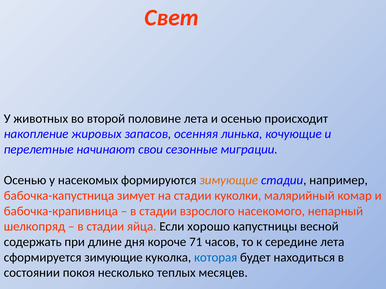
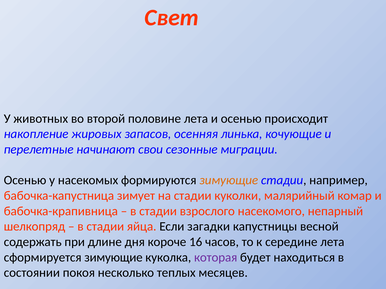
хорошо: хорошо -> загадки
71: 71 -> 16
которая colour: blue -> purple
